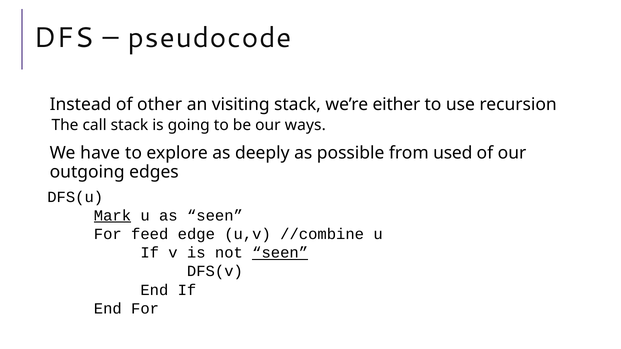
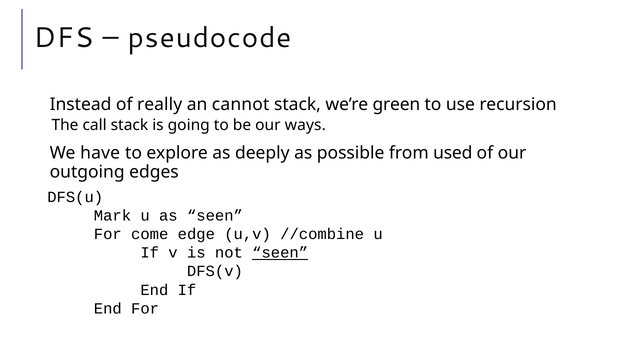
other: other -> really
visiting: visiting -> cannot
either: either -> green
Mark underline: present -> none
feed: feed -> come
